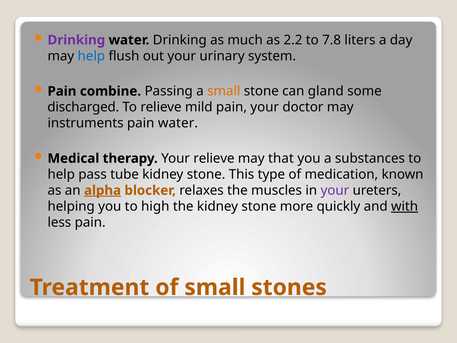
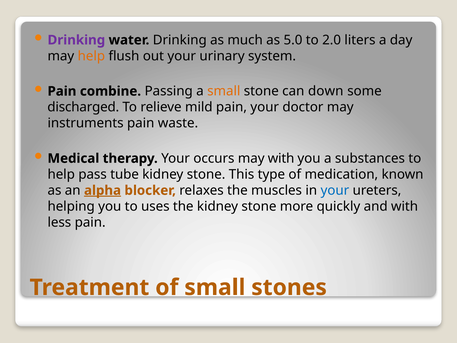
2.2: 2.2 -> 5.0
7.8: 7.8 -> 2.0
help at (91, 56) colour: blue -> orange
gland: gland -> down
pain water: water -> waste
Your relieve: relieve -> occurs
may that: that -> with
your at (335, 190) colour: purple -> blue
high: high -> uses
with at (405, 206) underline: present -> none
